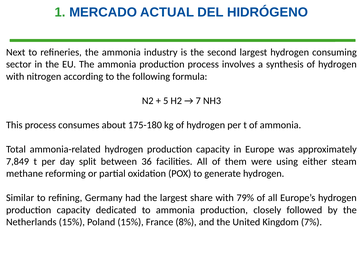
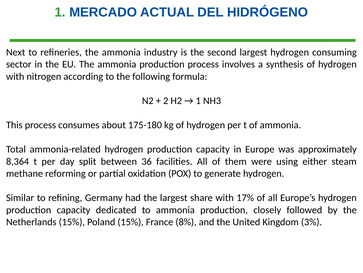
5: 5 -> 2
7 at (198, 100): 7 -> 1
7,849: 7,849 -> 8,364
79%: 79% -> 17%
7%: 7% -> 3%
